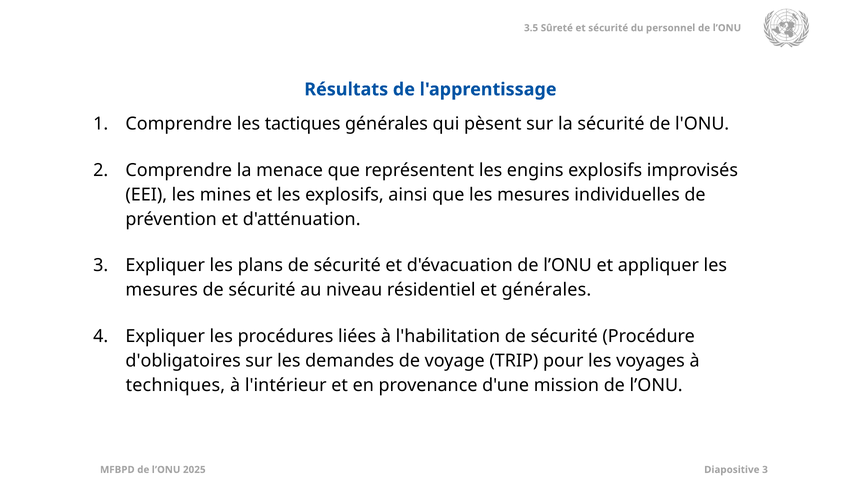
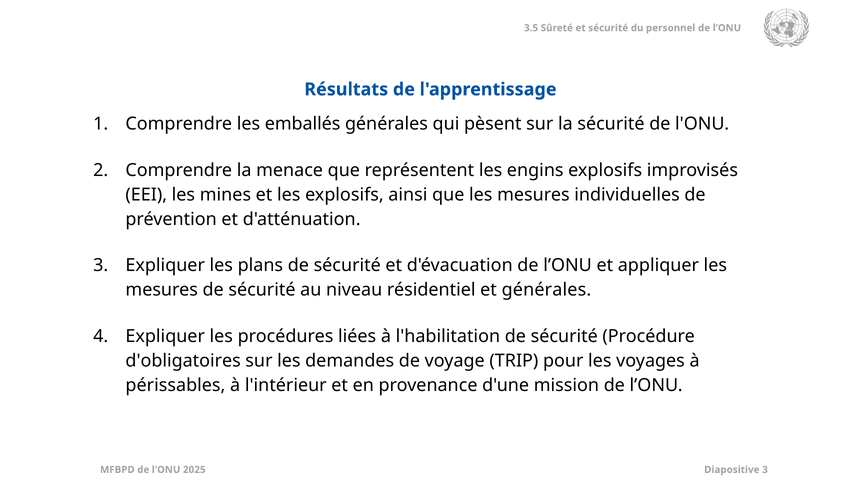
tactiques: tactiques -> emballés
techniques: techniques -> périssables
